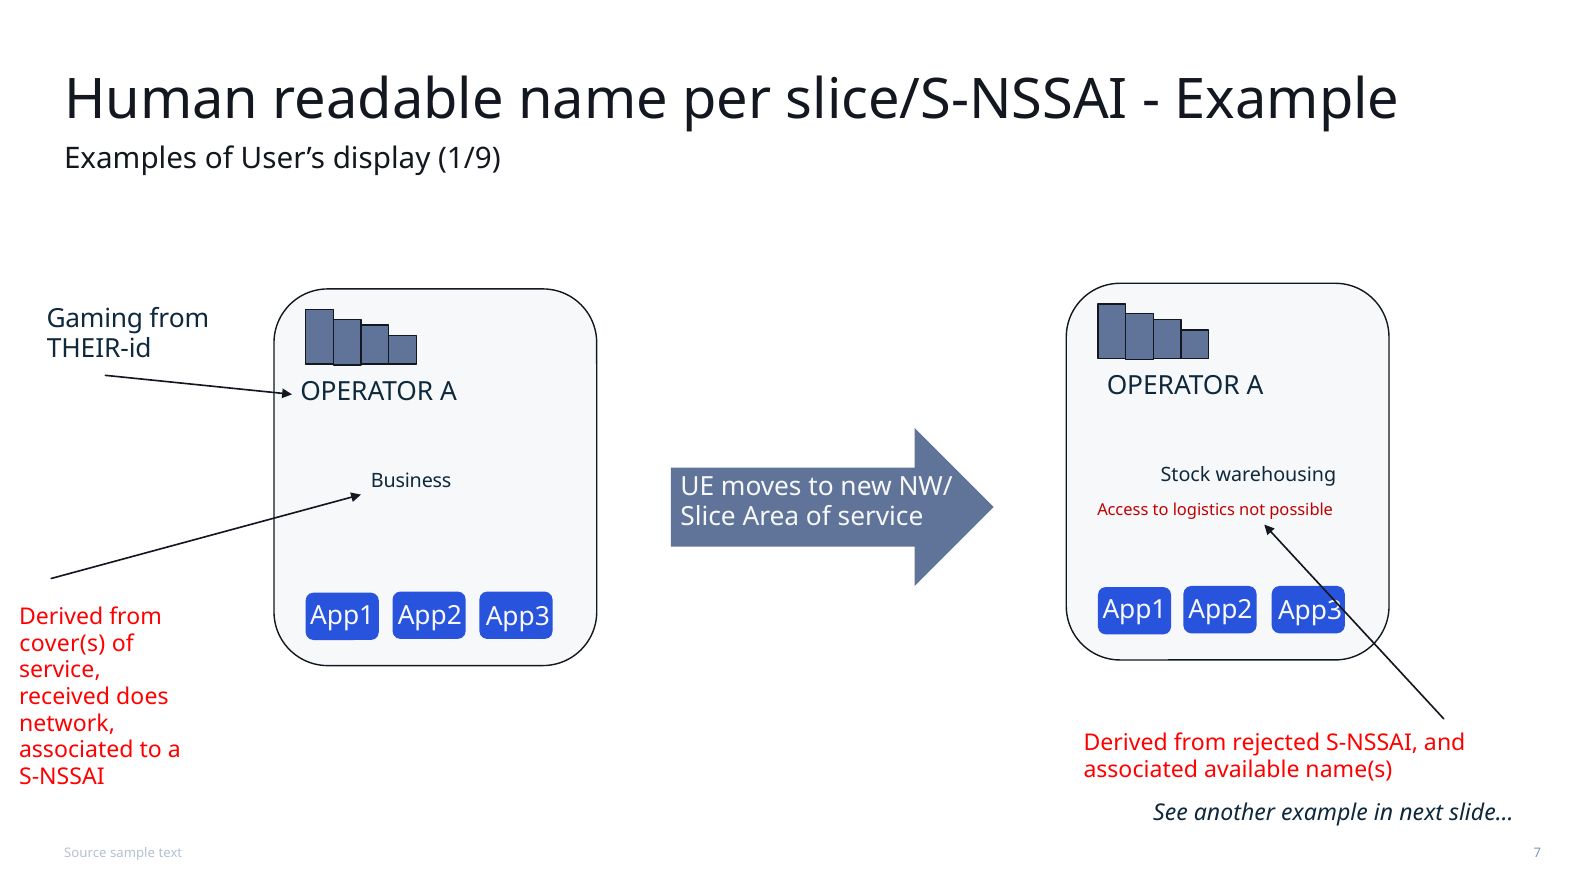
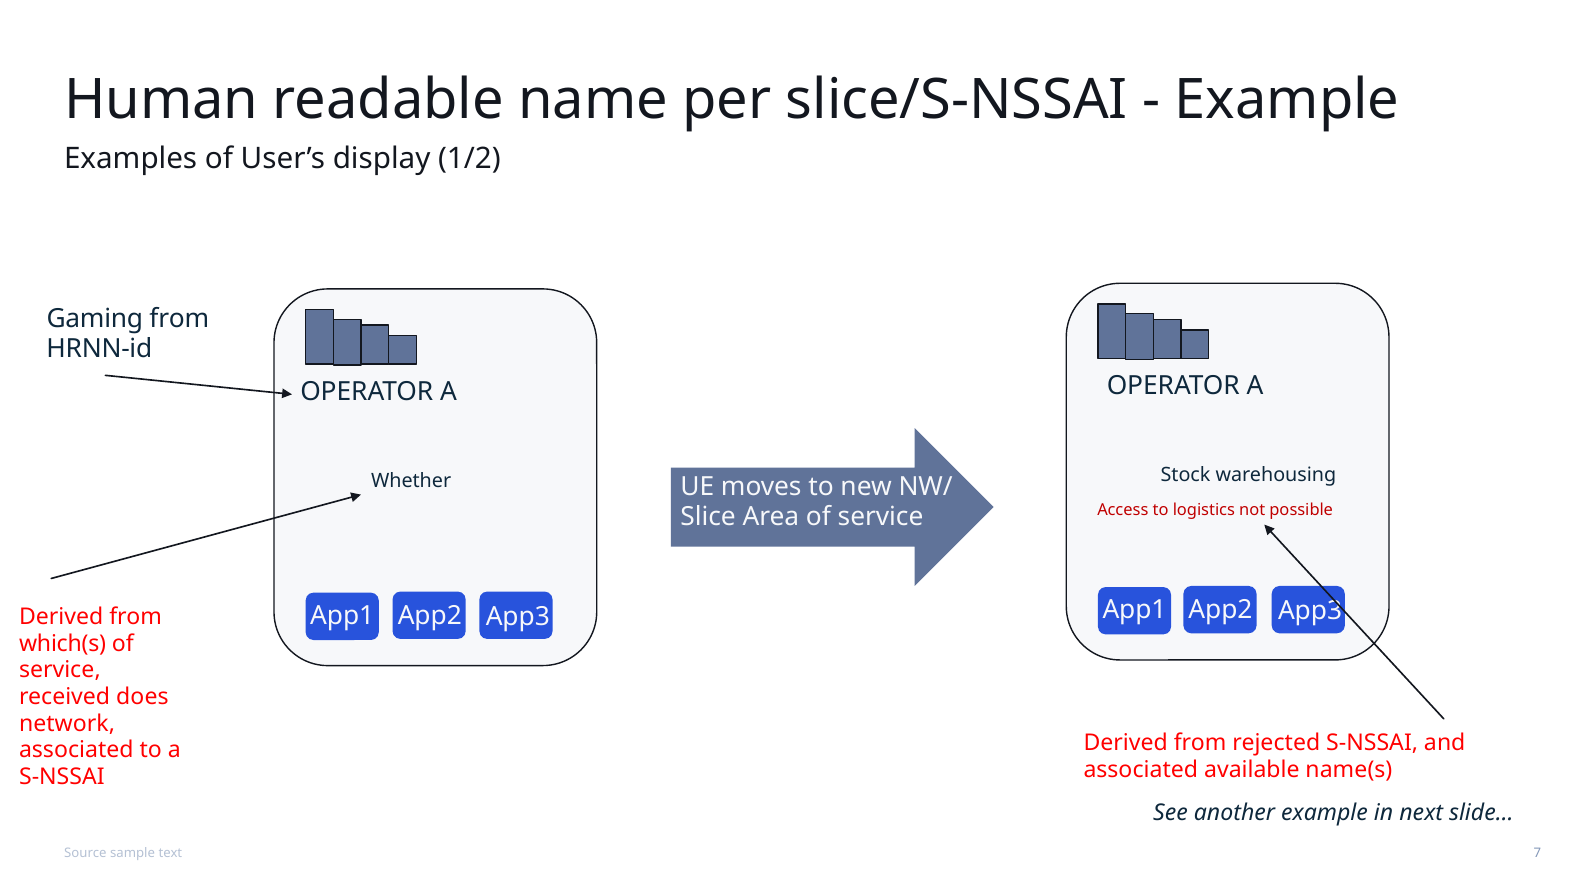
1/9: 1/9 -> 1/2
THEIR-id: THEIR-id -> HRNN-id
Business: Business -> Whether
cover(s: cover(s -> which(s
